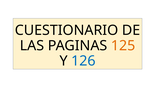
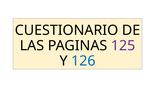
125 colour: orange -> purple
